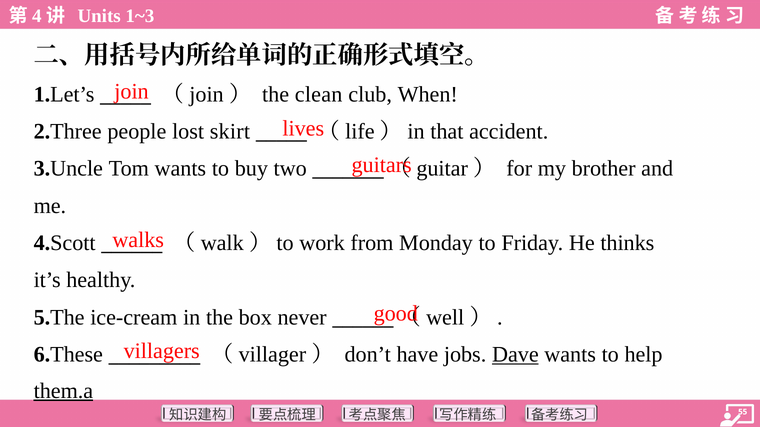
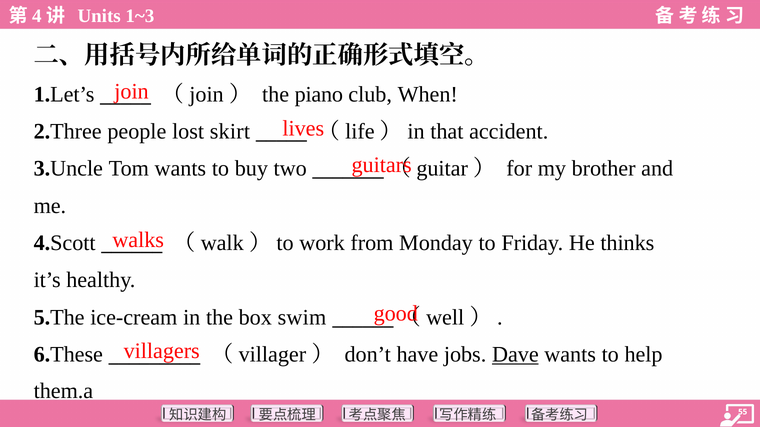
clean: clean -> piano
never: never -> swim
them.a underline: present -> none
